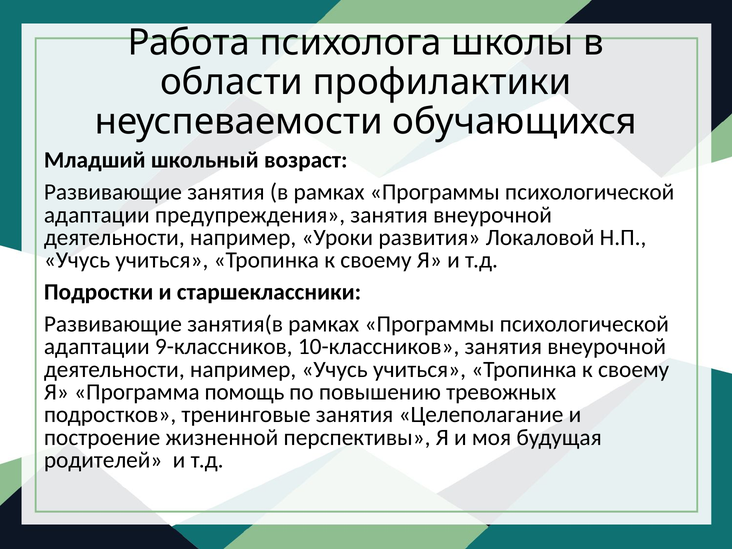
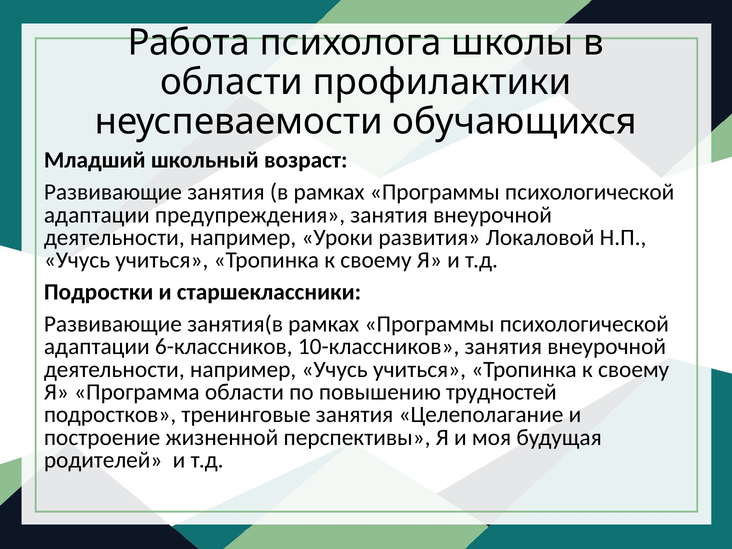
9-классников: 9-классников -> 6-классников
Программа помощь: помощь -> области
тревожных: тревожных -> трудностей
